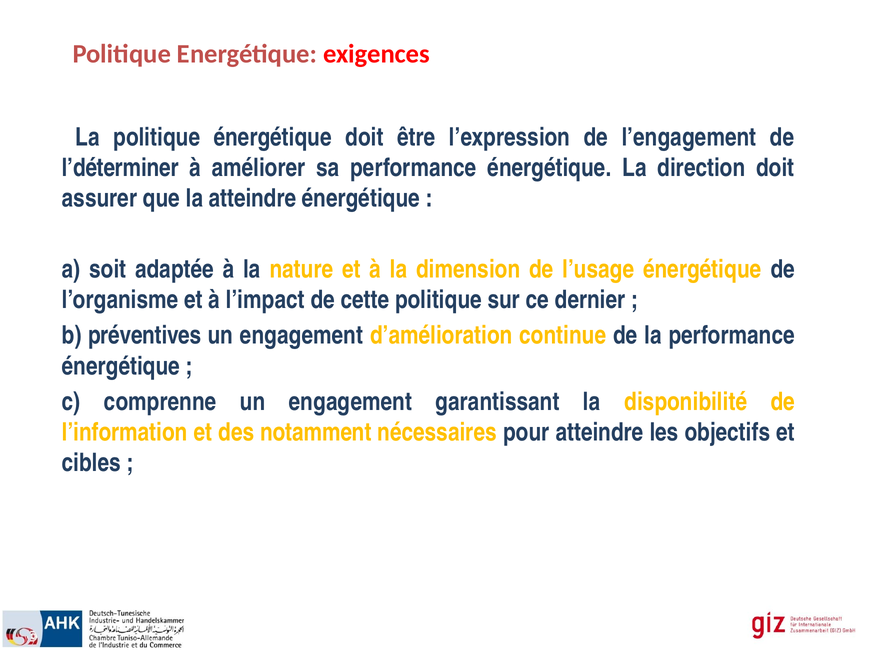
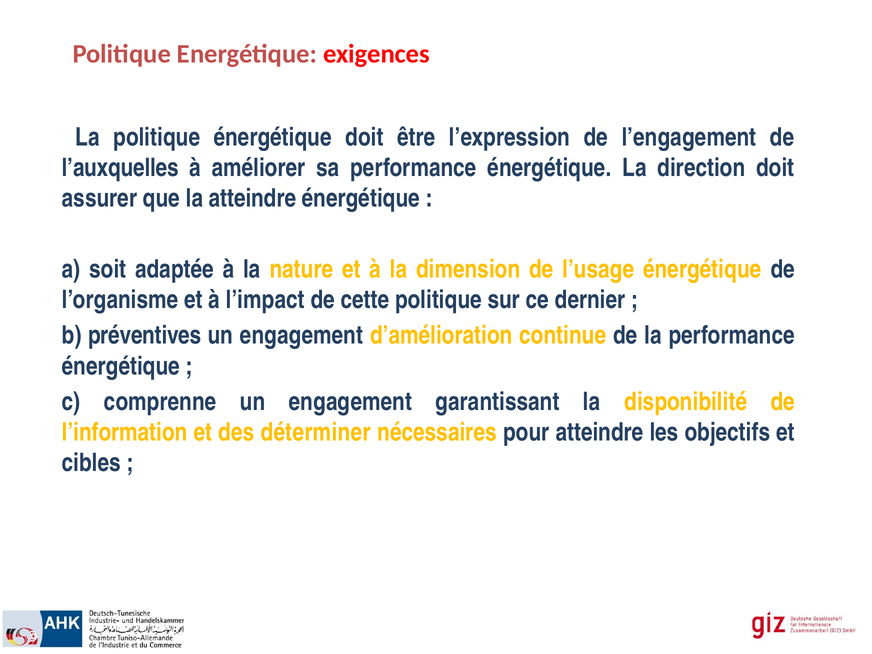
l’déterminer: l’déterminer -> l’auxquelles
notamment: notamment -> déterminer
